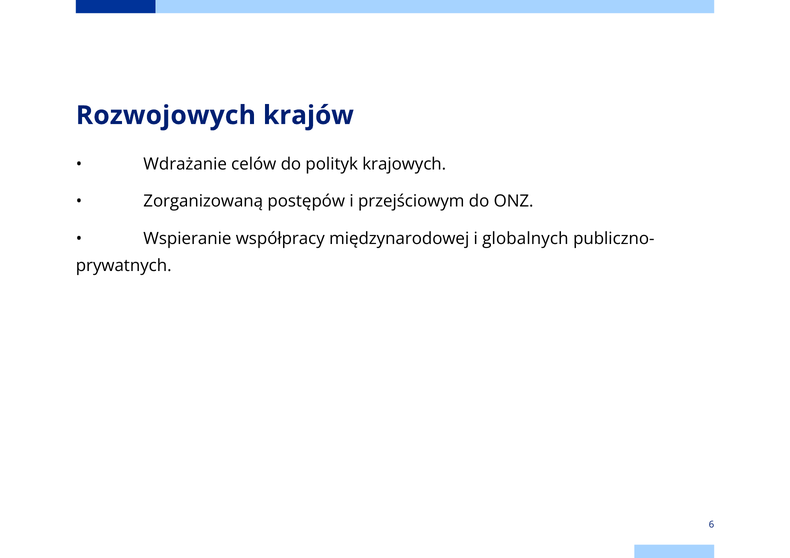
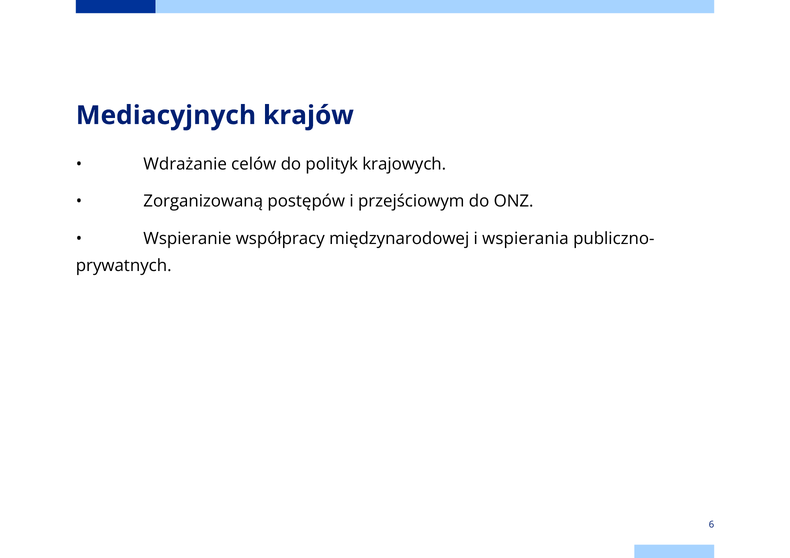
Rozwojowych: Rozwojowych -> Mediacyjnych
globalnych: globalnych -> wspierania
